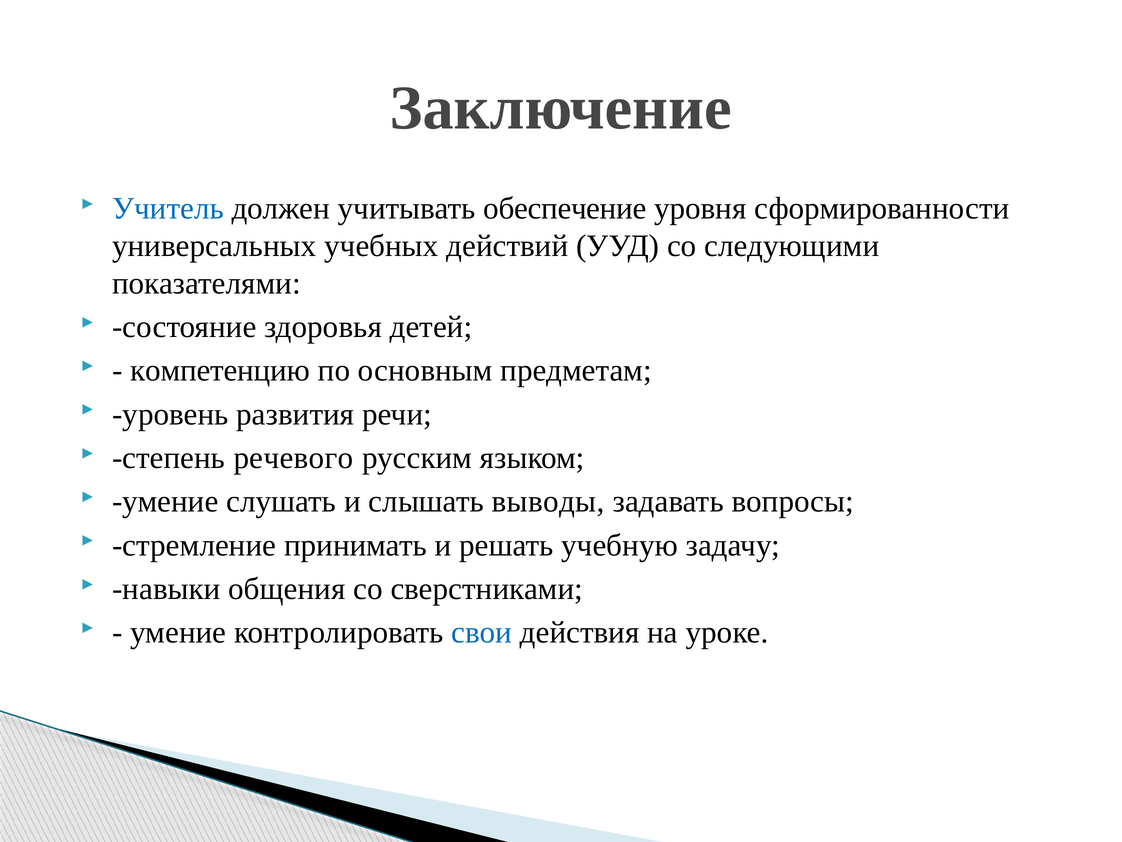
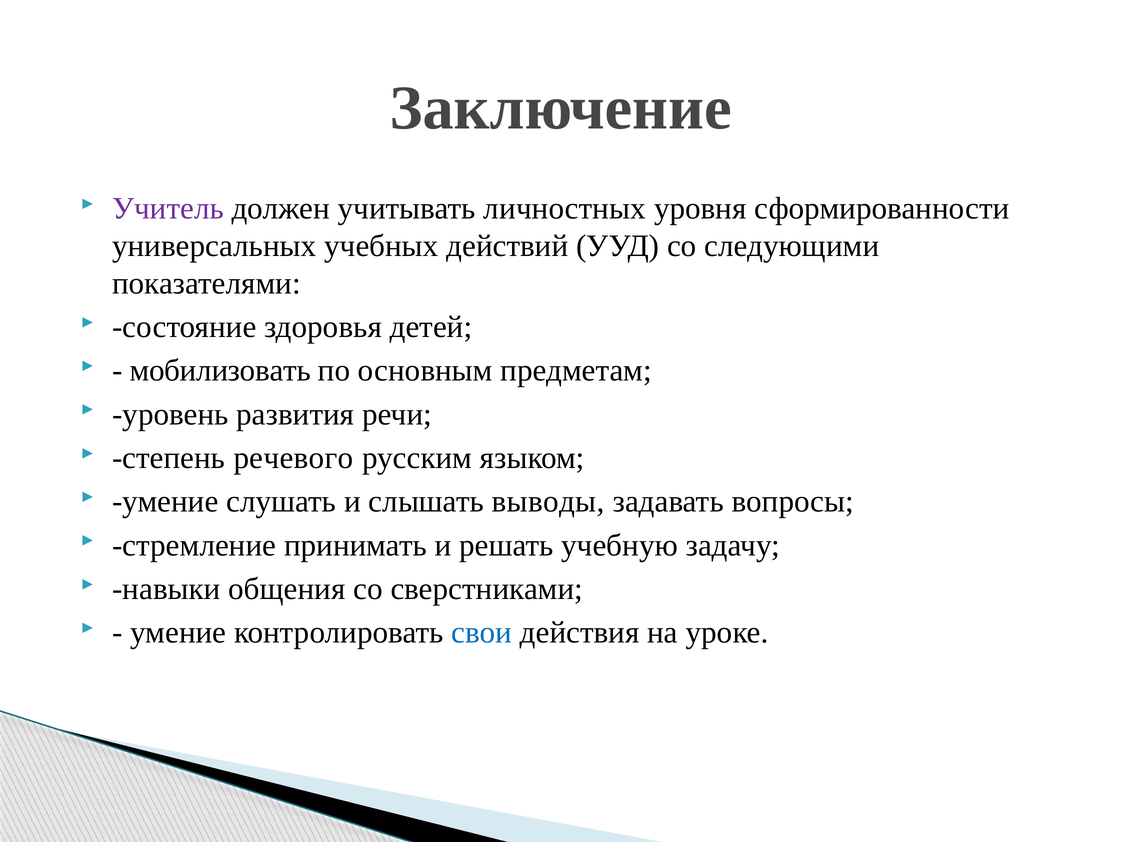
Учитель colour: blue -> purple
обеспечение: обеспечение -> личностных
компетенцию: компетенцию -> мобилизовать
